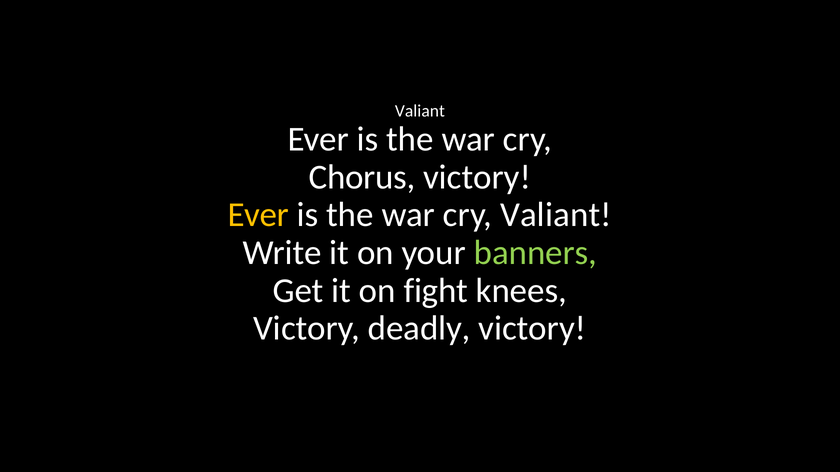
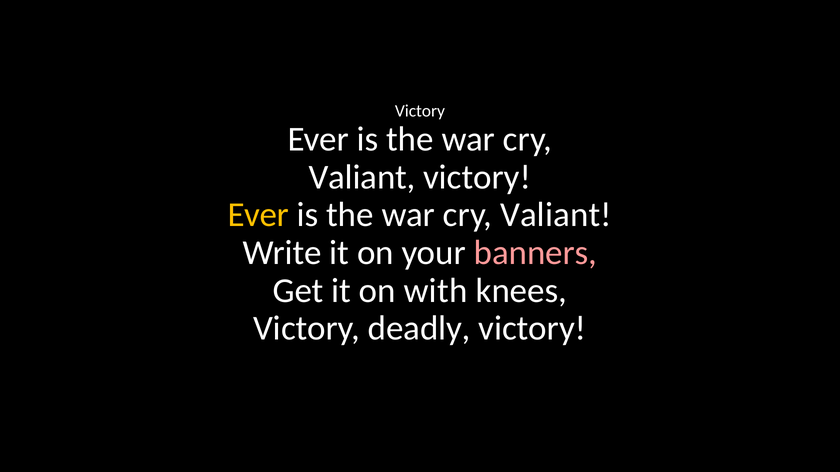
Valiant at (420, 111): Valiant -> Victory
Chorus at (362, 177): Chorus -> Valiant
banners colour: light green -> pink
fight: fight -> with
